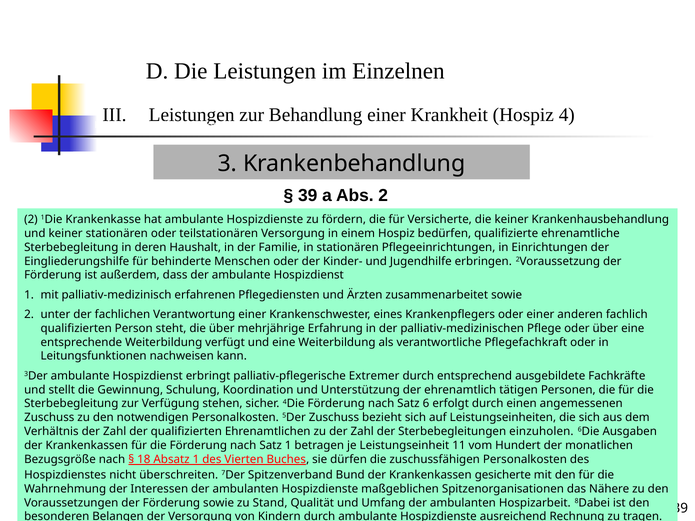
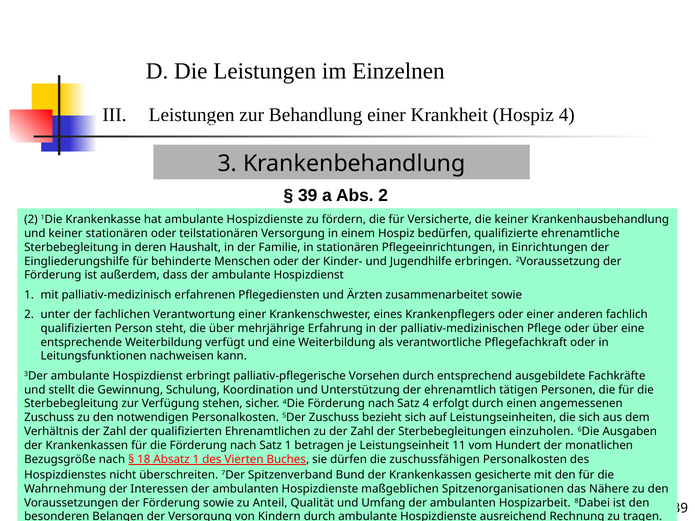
Extremer: Extremer -> Vorsehen
Satz 6: 6 -> 4
Stand: Stand -> Anteil
